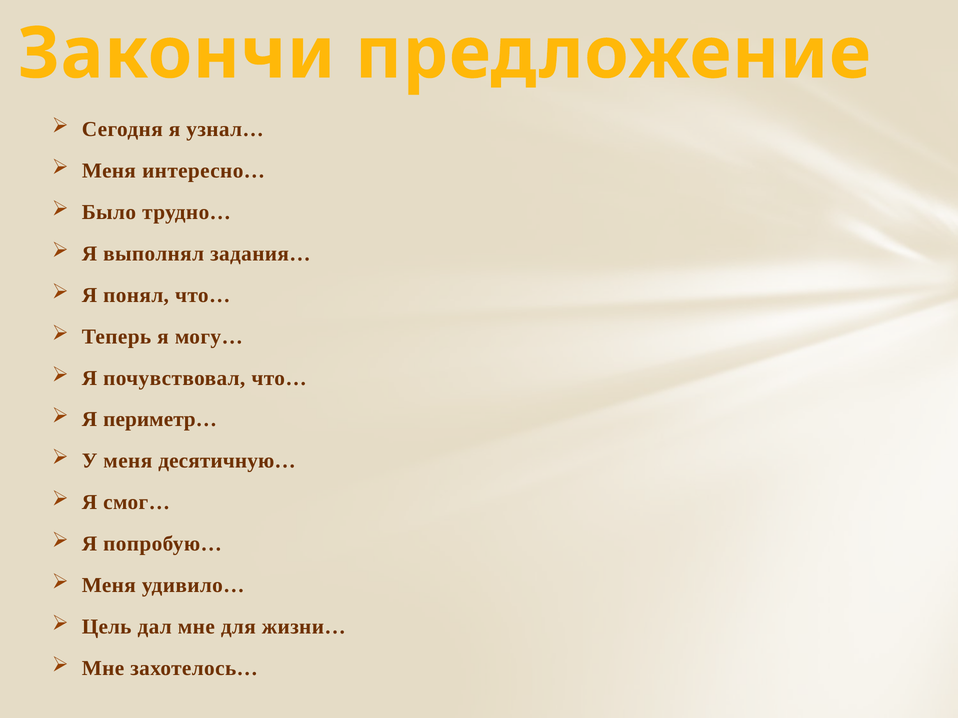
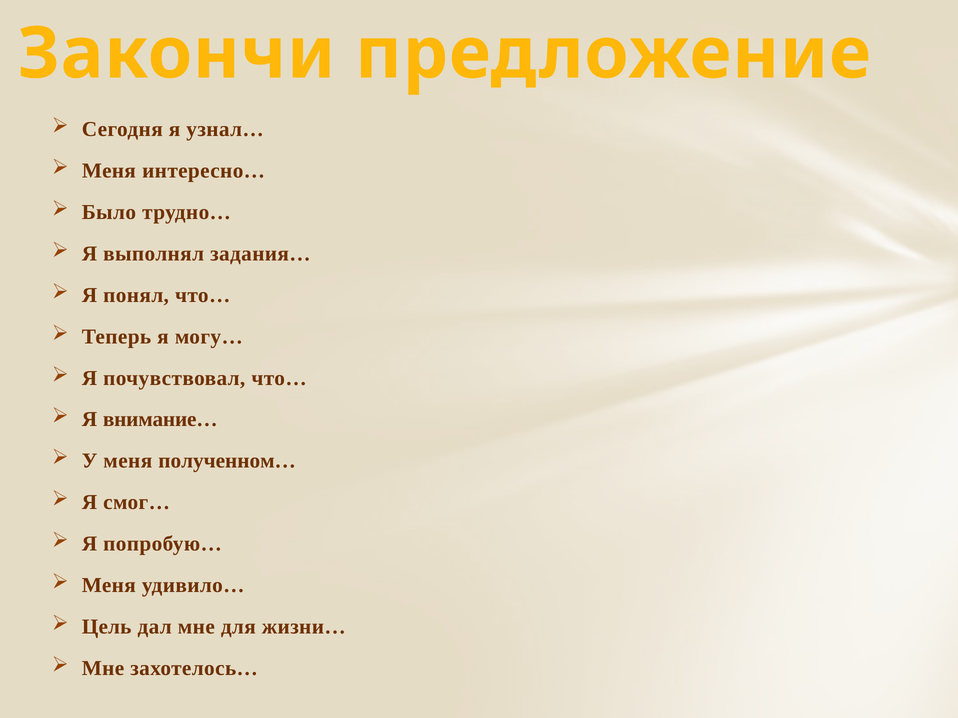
периметр…: периметр… -> внимание…
десятичную…: десятичную… -> полученном…
